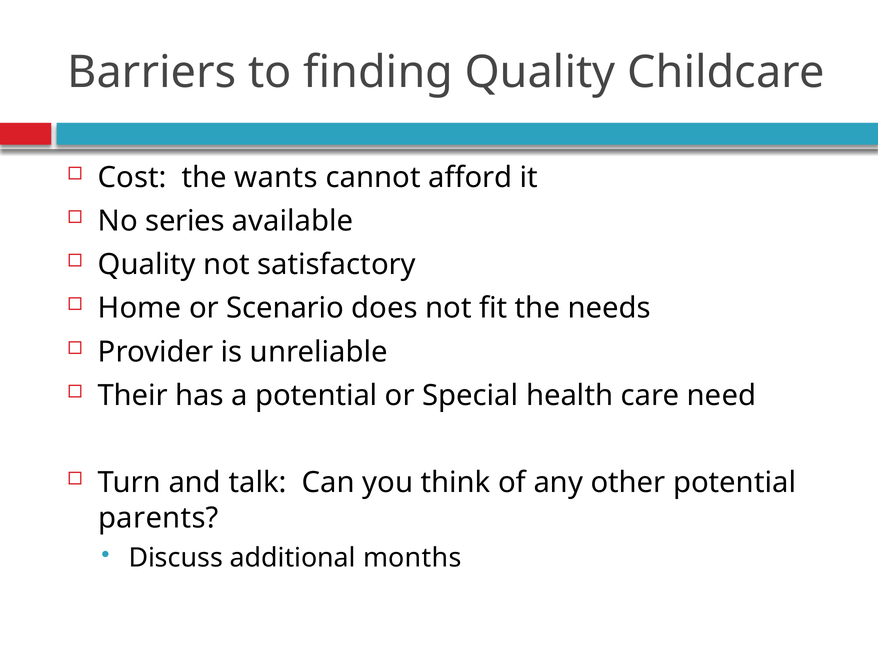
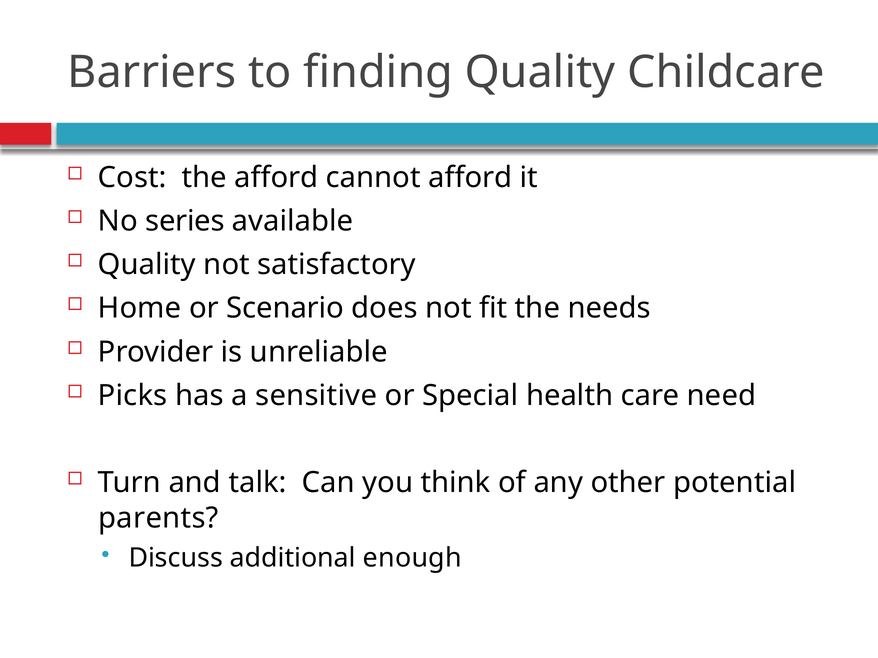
the wants: wants -> afford
Their: Their -> Picks
a potential: potential -> sensitive
months: months -> enough
